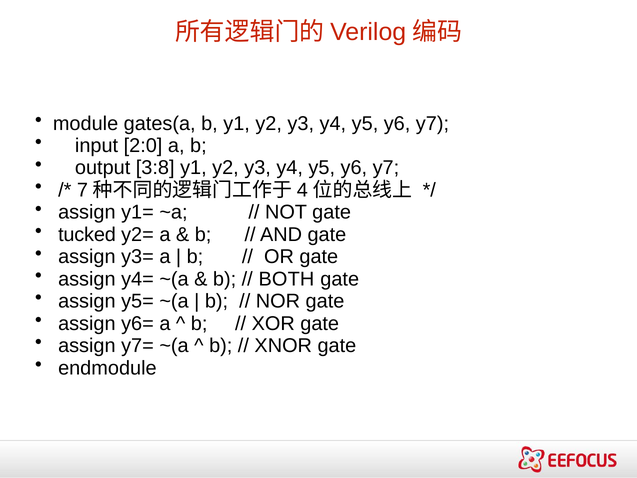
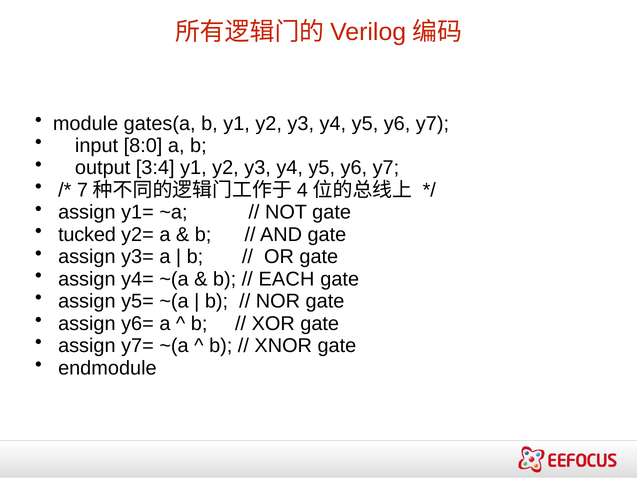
2:0: 2:0 -> 8:0
3:8: 3:8 -> 3:4
BOTH: BOTH -> EACH
